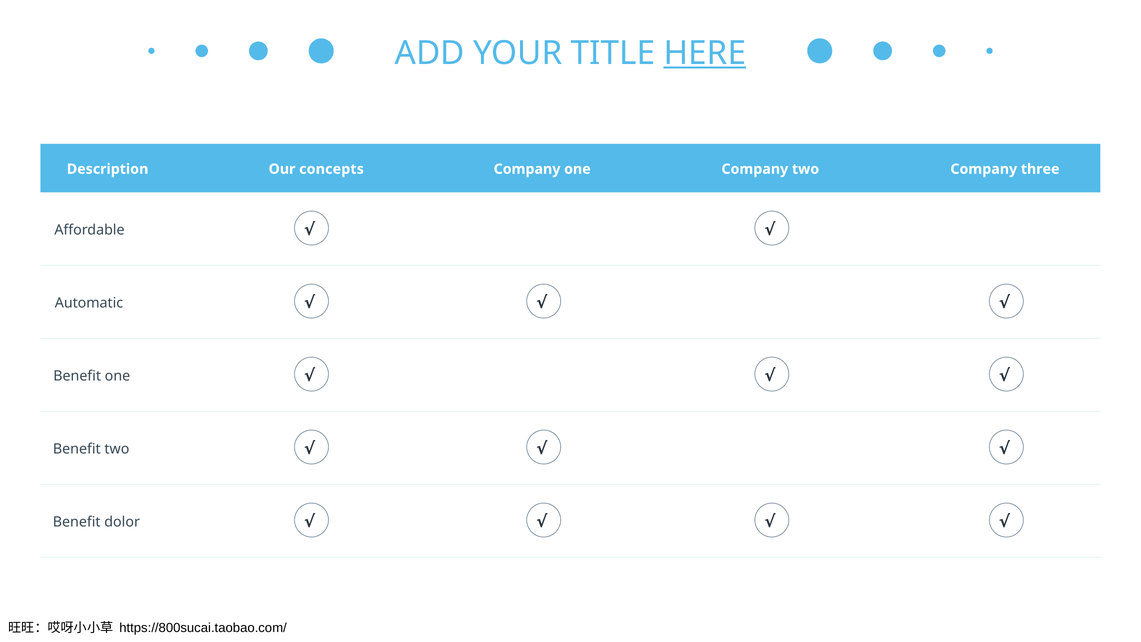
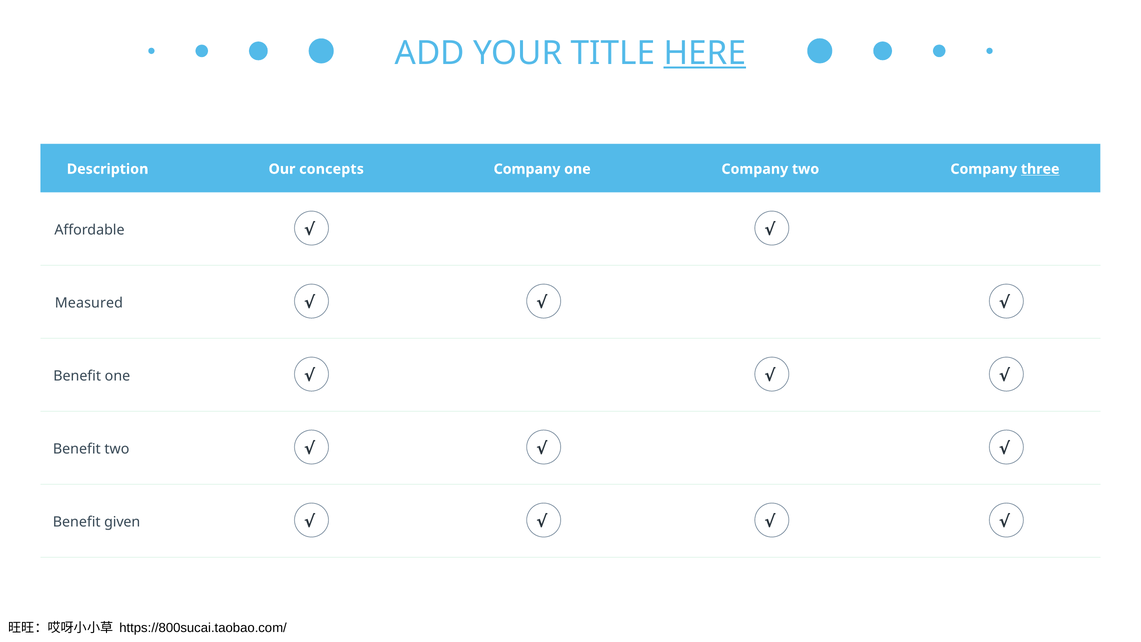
three underline: none -> present
Automatic: Automatic -> Measured
dolor: dolor -> given
